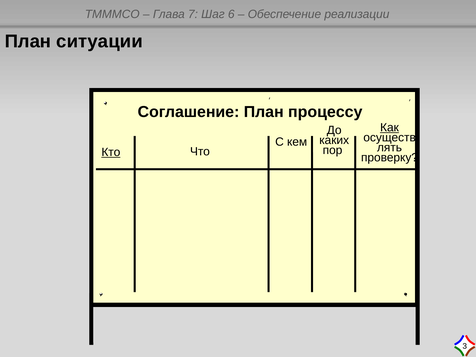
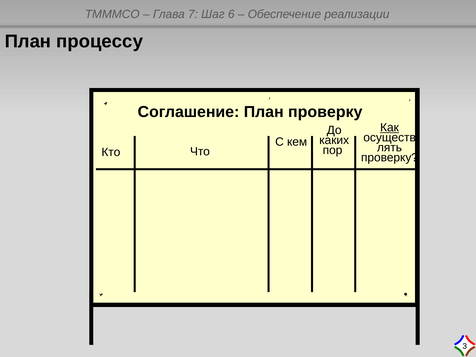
ситуации: ситуации -> процессу
План процессу: процессу -> проверку
Кто underline: present -> none
